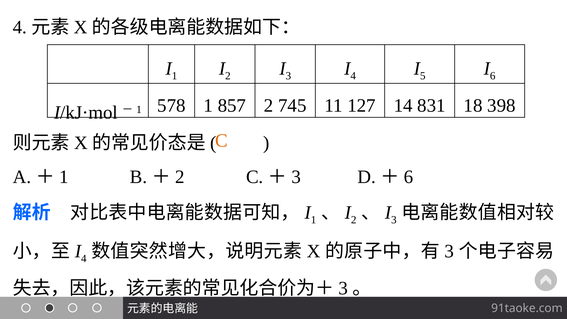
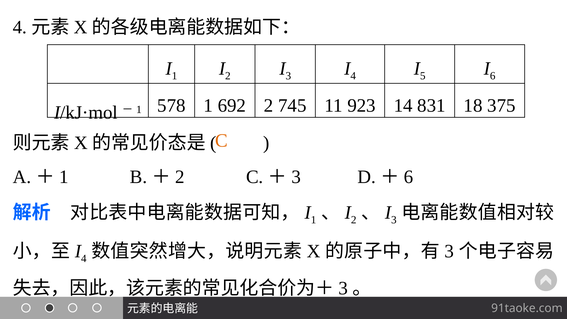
857: 857 -> 692
127: 127 -> 923
398: 398 -> 375
